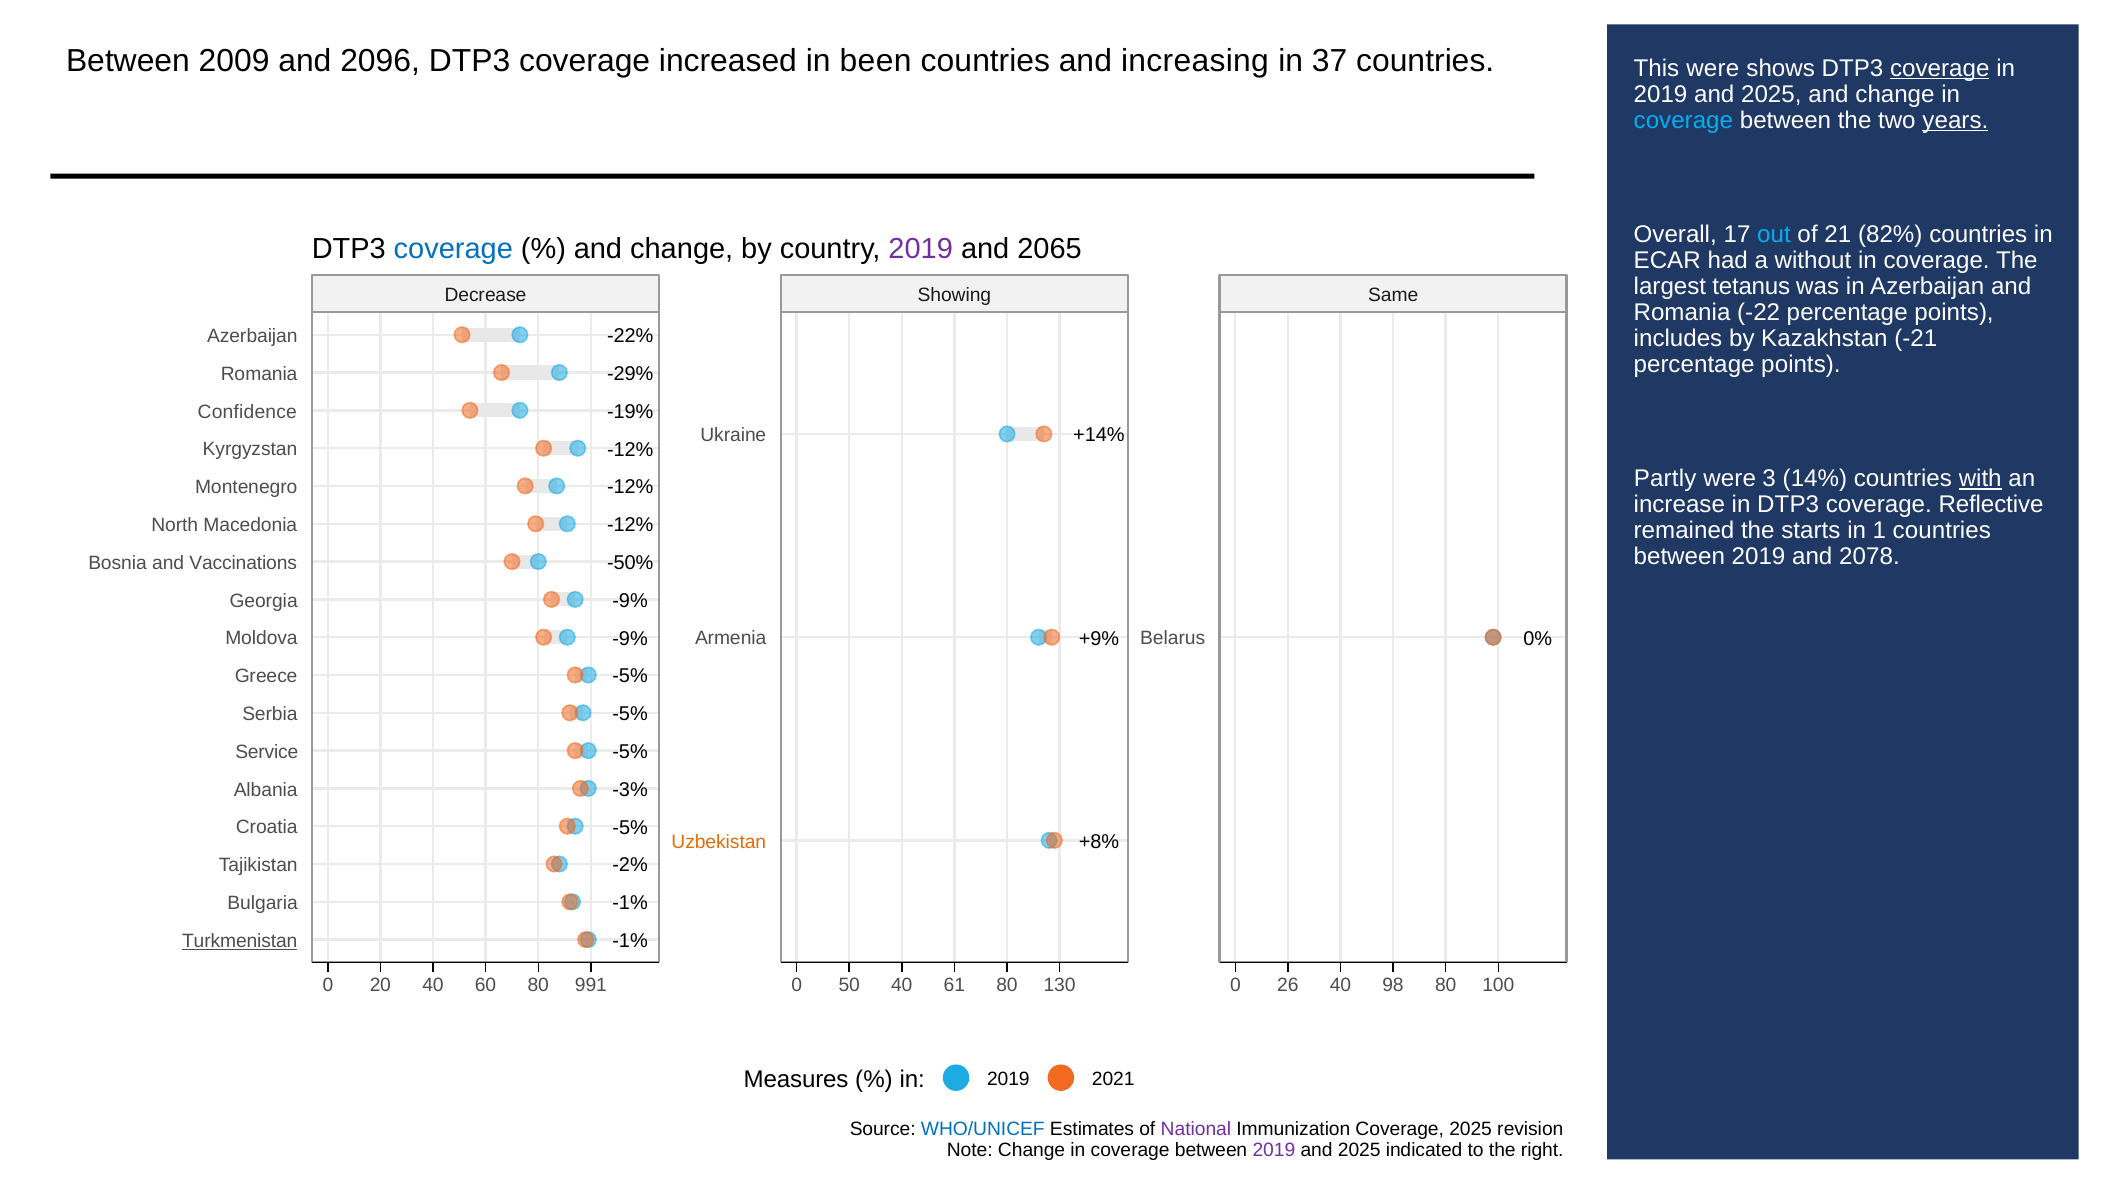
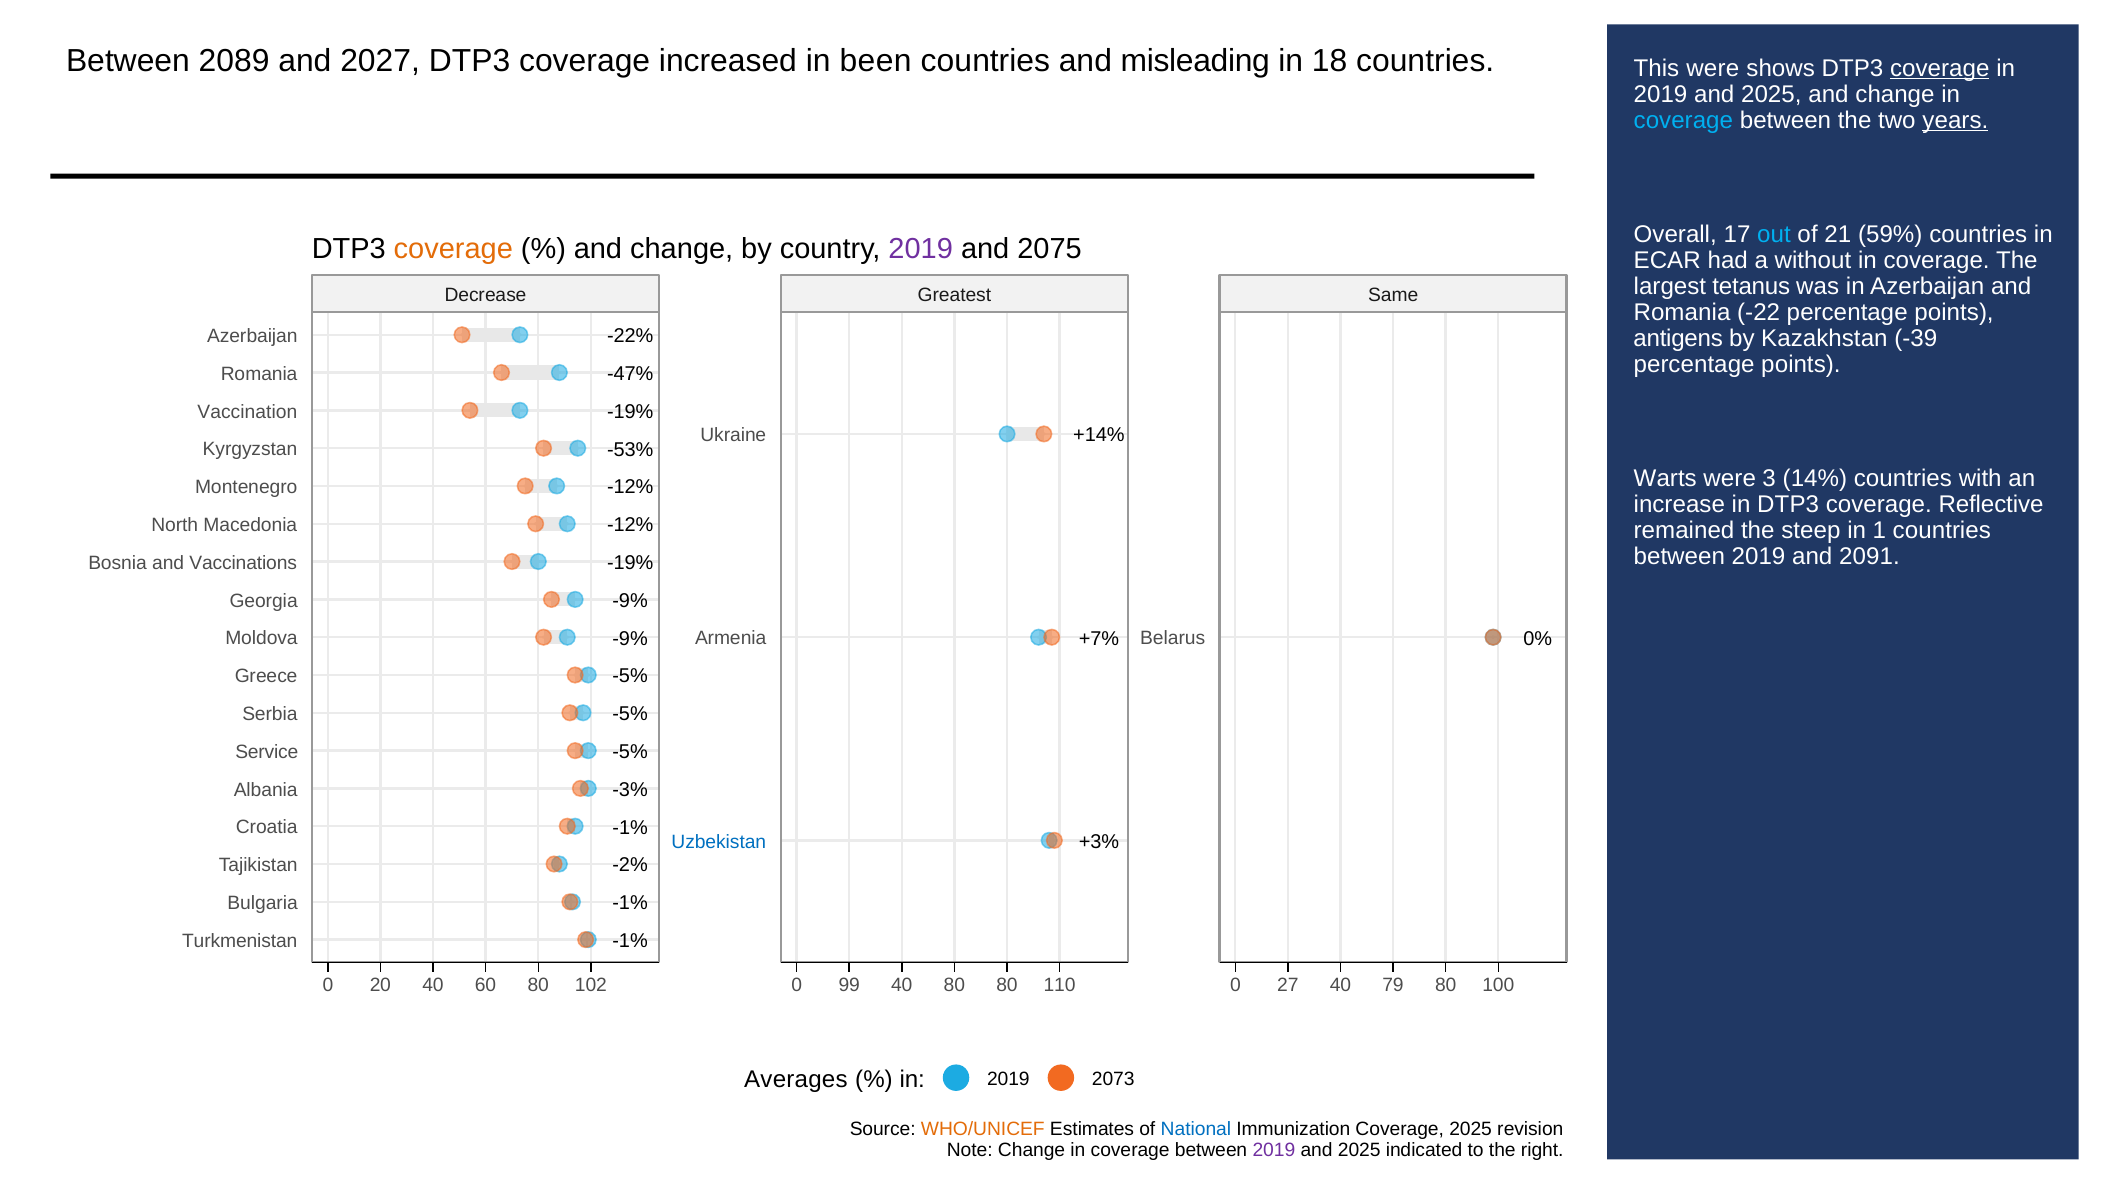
2009: 2009 -> 2089
2096: 2096 -> 2027
increasing: increasing -> misleading
37: 37 -> 18
82%: 82% -> 59%
coverage at (453, 249) colour: blue -> orange
2065: 2065 -> 2075
Showing: Showing -> Greatest
includes: includes -> antigens
-21: -21 -> -39
-29%: -29% -> -47%
Confidence: Confidence -> Vaccination
-12% at (630, 450): -12% -> -53%
Partly: Partly -> Warts
with underline: present -> none
starts: starts -> steep
2078: 2078 -> 2091
-50% at (630, 563): -50% -> -19%
+9%: +9% -> +7%
-5% at (630, 828): -5% -> -1%
+8%: +8% -> +3%
Uzbekistan colour: orange -> blue
Turkmenistan underline: present -> none
991: 991 -> 102
50: 50 -> 99
40 61: 61 -> 80
130: 130 -> 110
26: 26 -> 27
98: 98 -> 79
Measures: Measures -> Averages
2021: 2021 -> 2073
WHO/UNICEF colour: blue -> orange
National colour: purple -> blue
